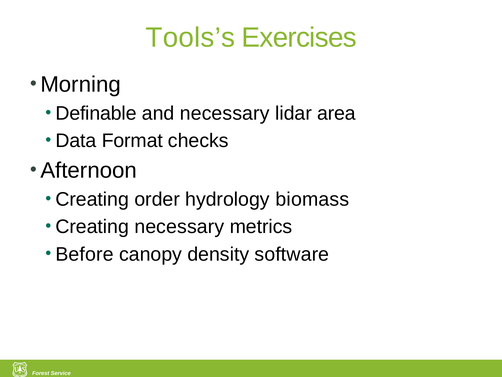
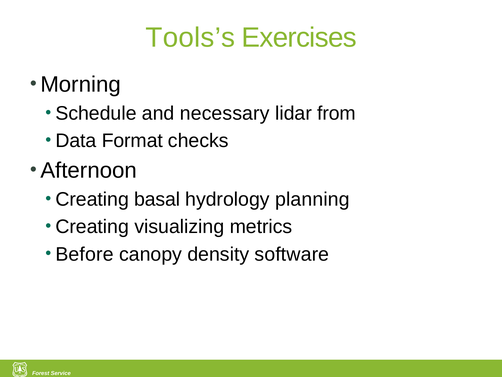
Definable: Definable -> Schedule
area: area -> from
order: order -> basal
biomass: biomass -> planning
Creating necessary: necessary -> visualizing
